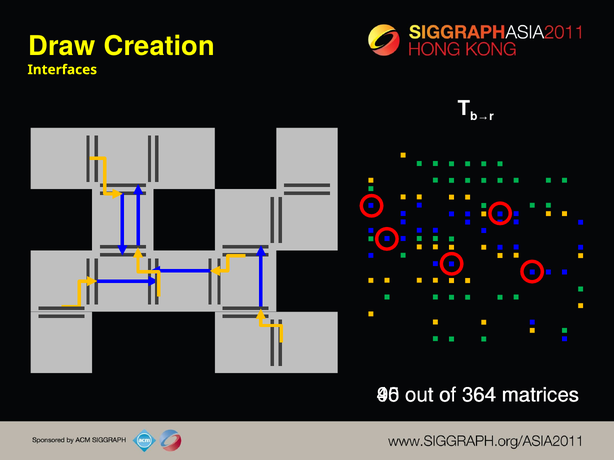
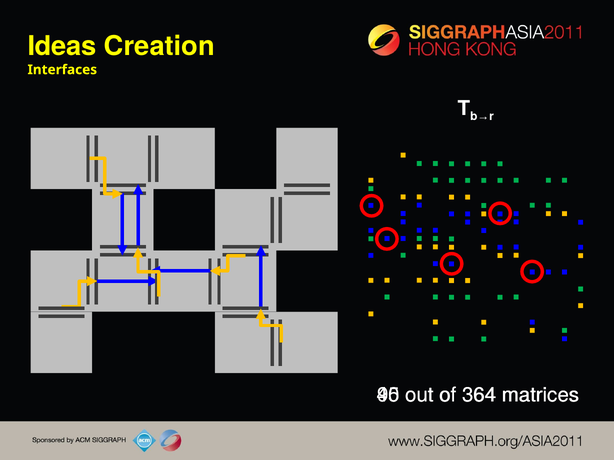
Draw: Draw -> Ideas
